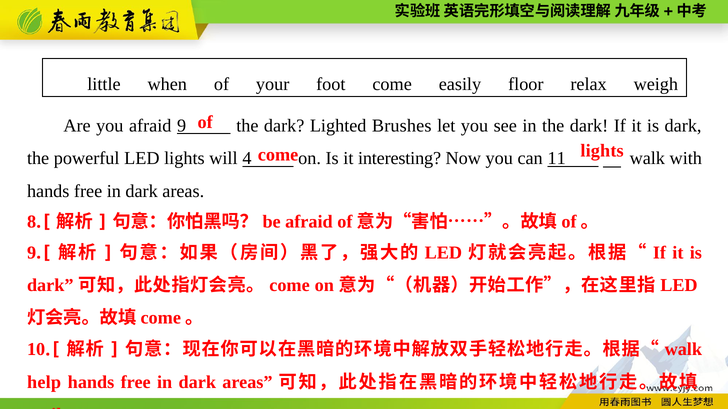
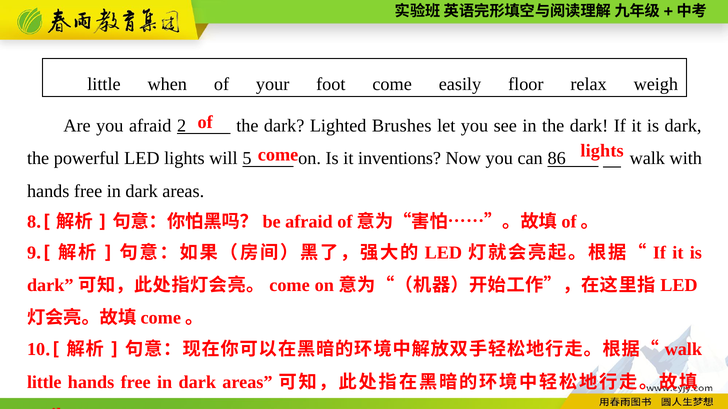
afraid 9: 9 -> 2
4: 4 -> 5
interesting: interesting -> inventions
11: 11 -> 86
help at (44, 383): help -> little
